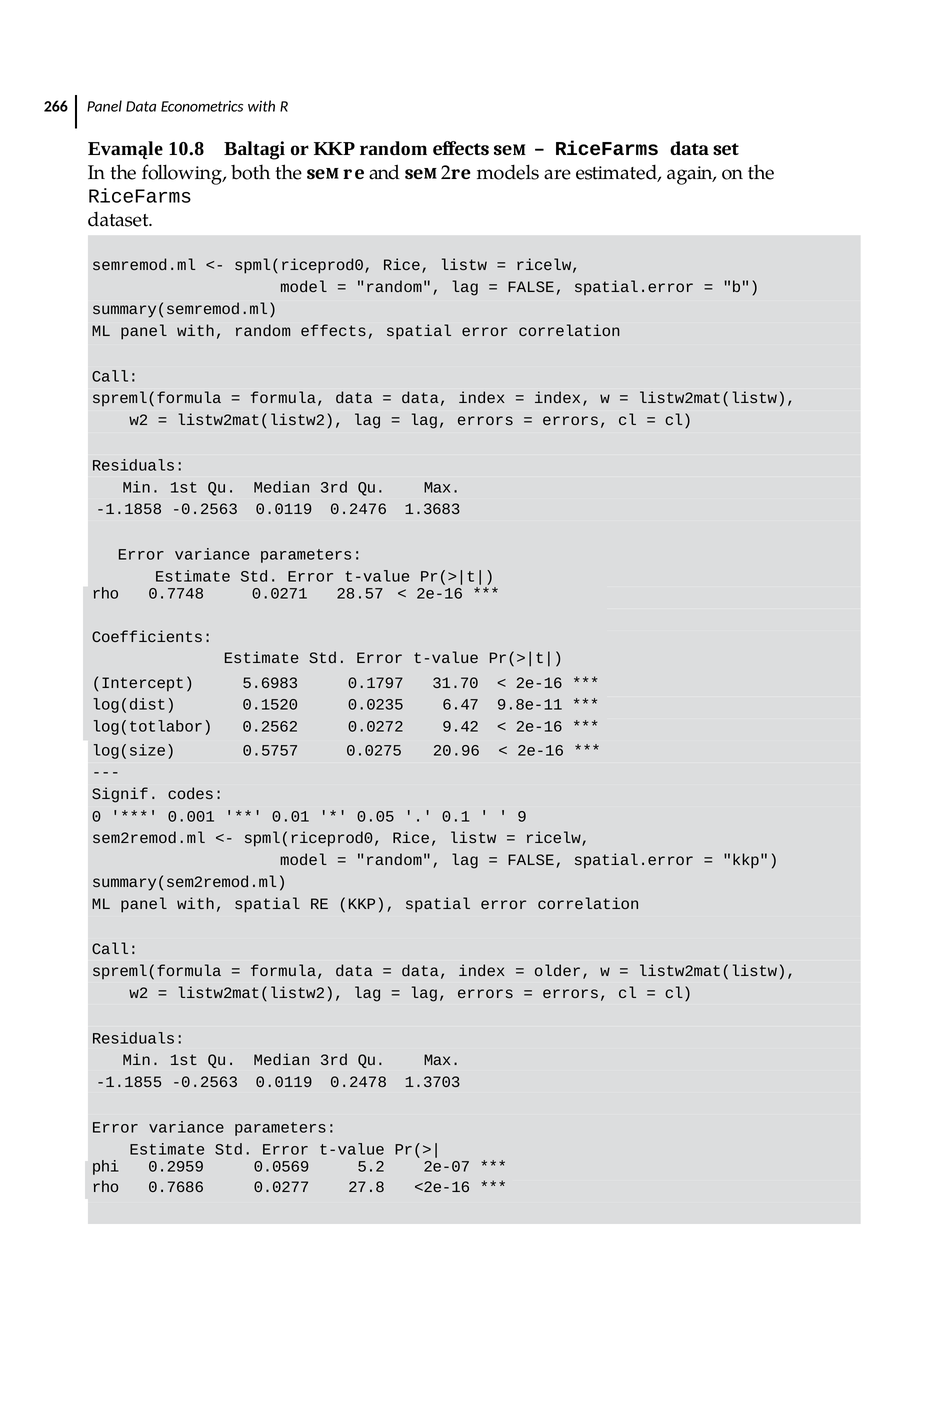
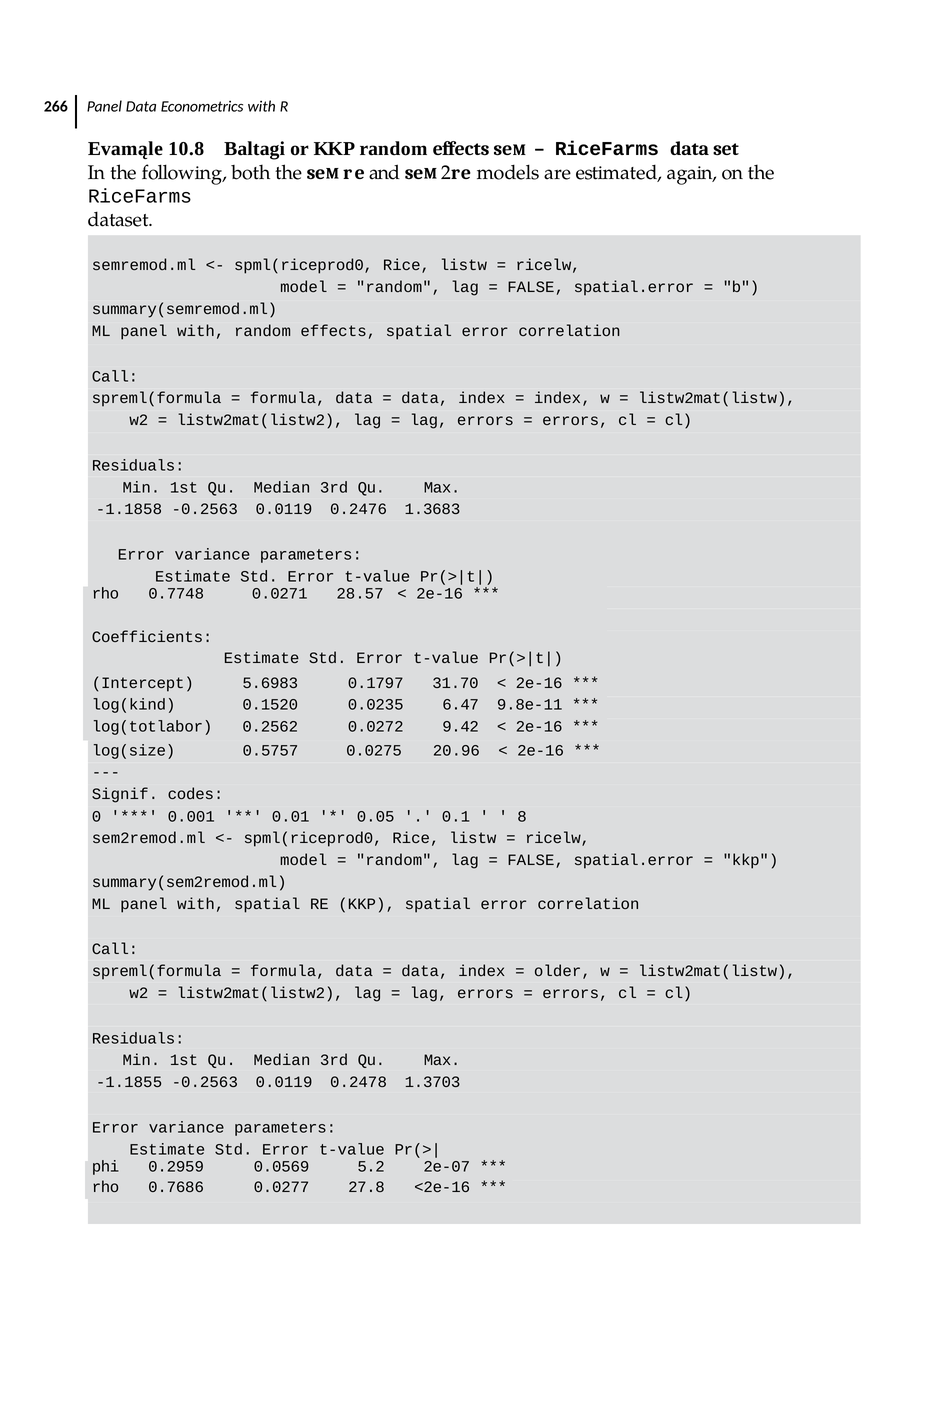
log(dist: log(dist -> log(kind
9: 9 -> 8
